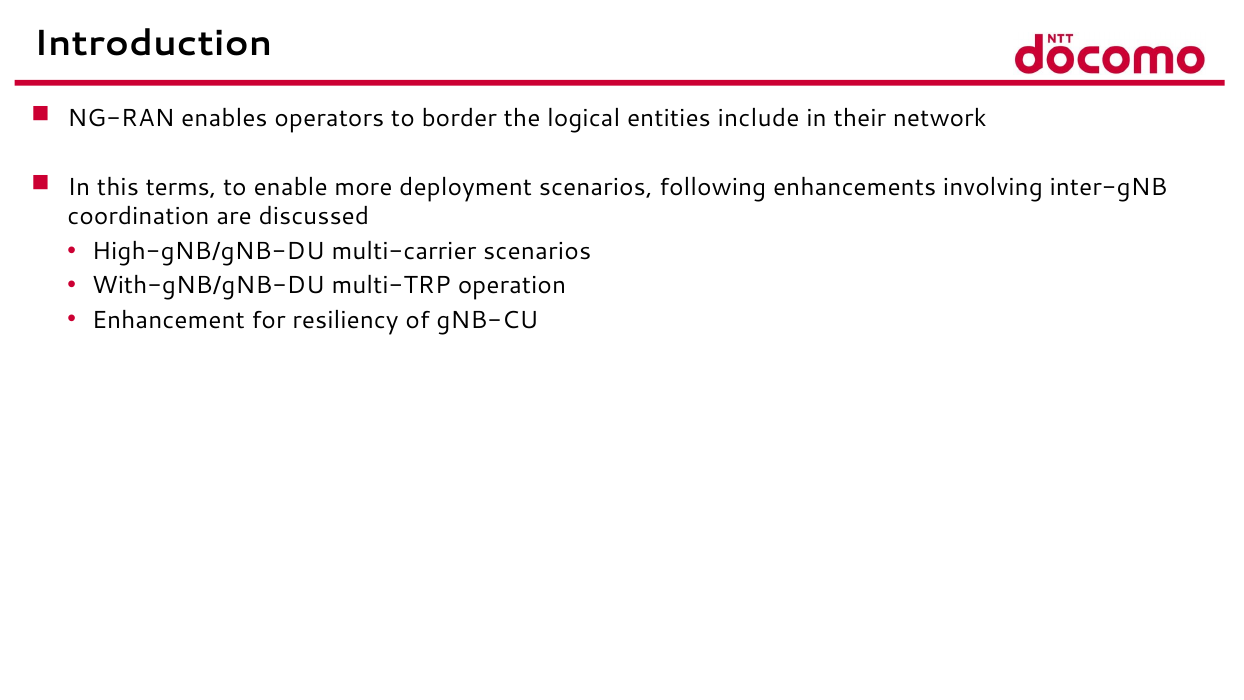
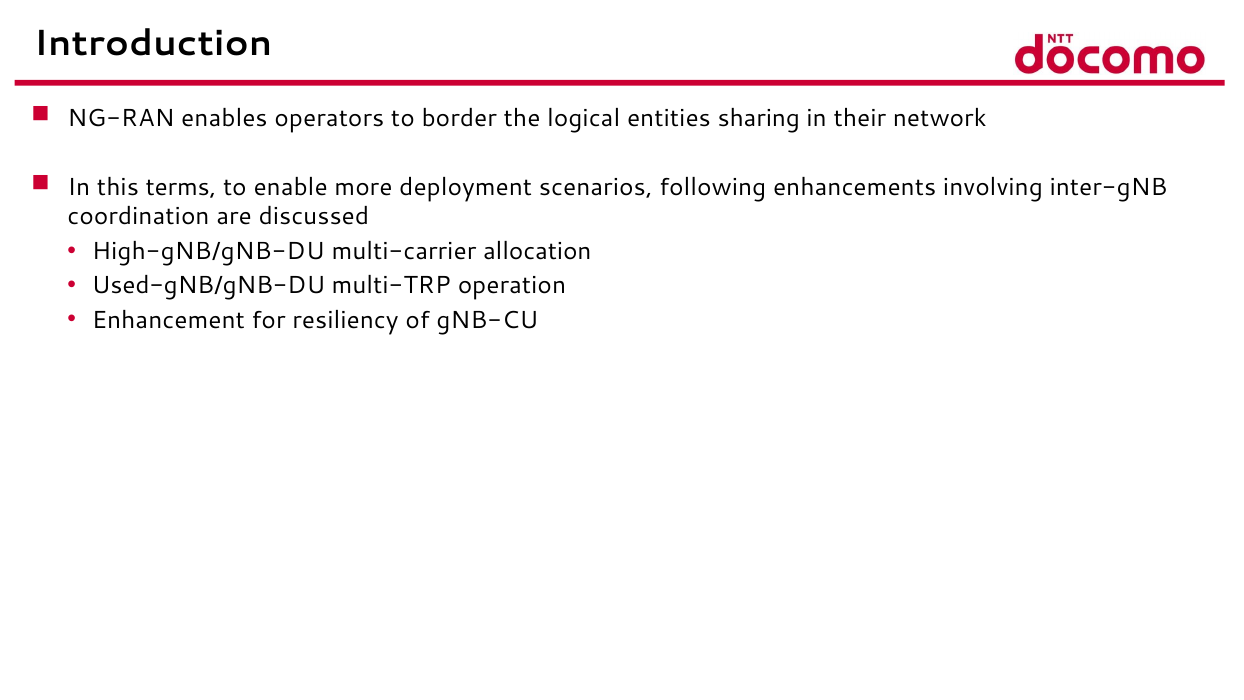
include: include -> sharing
multi-carrier scenarios: scenarios -> allocation
With-gNB/gNB-DU: With-gNB/gNB-DU -> Used-gNB/gNB-DU
